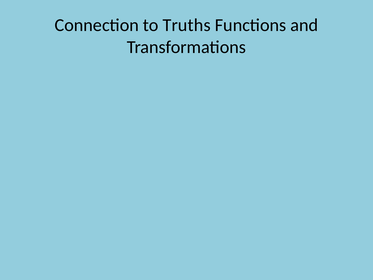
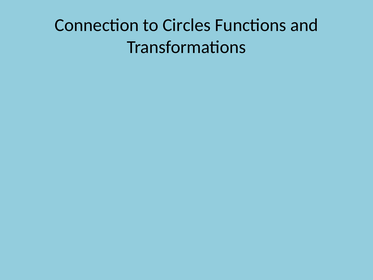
Truths: Truths -> Circles
